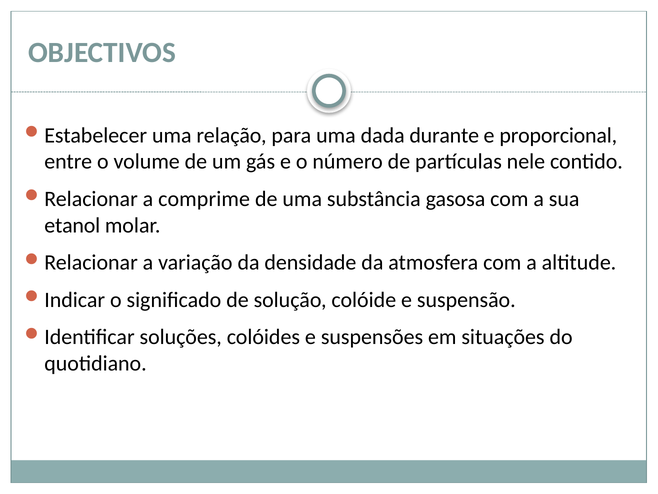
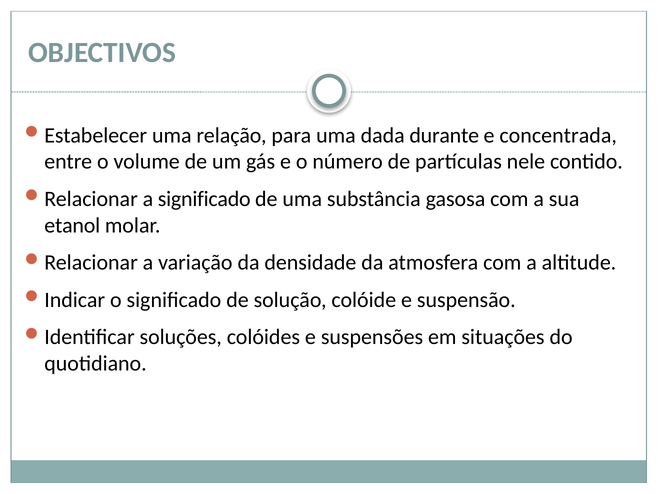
proporcional: proporcional -> concentrada
a comprime: comprime -> significado
